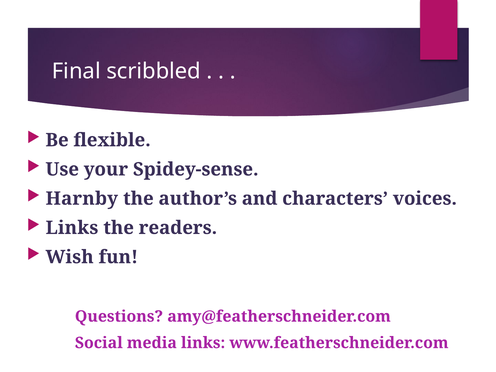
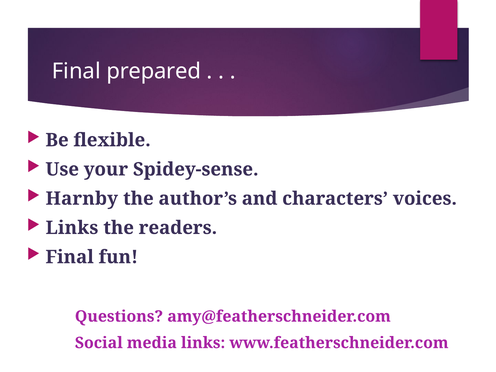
scribbled: scribbled -> prepared
Wish at (70, 257): Wish -> Final
